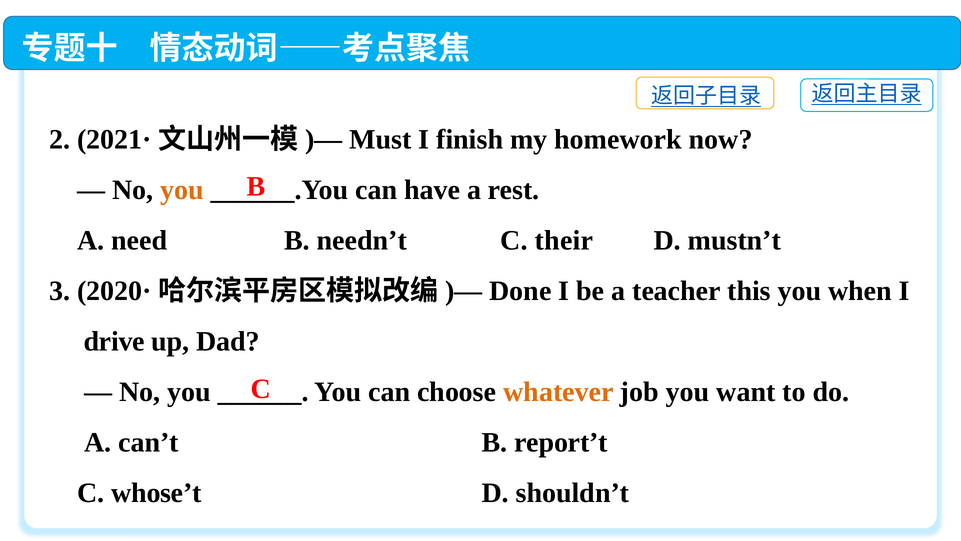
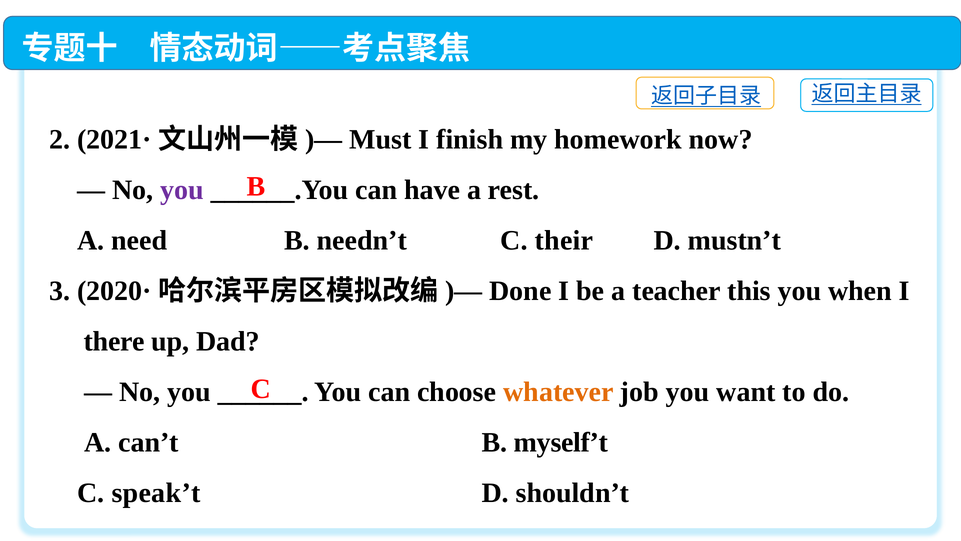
you at (182, 190) colour: orange -> purple
drive: drive -> there
report’t: report’t -> myself’t
whose’t: whose’t -> speak’t
